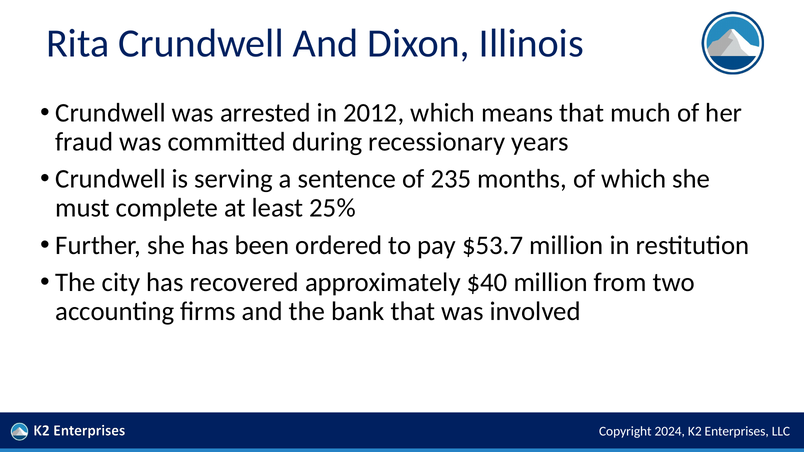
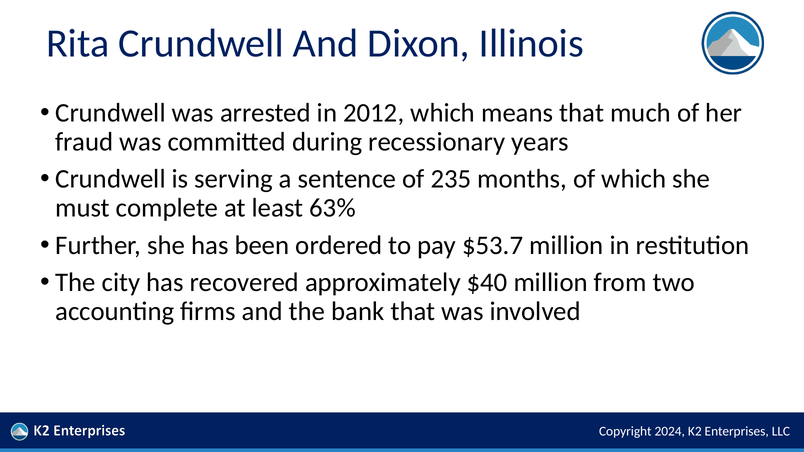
25%: 25% -> 63%
